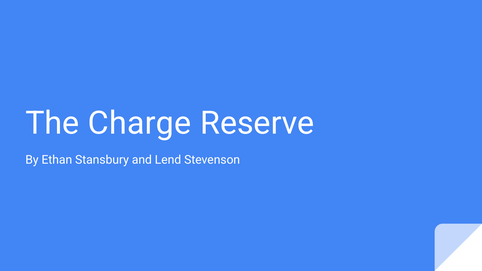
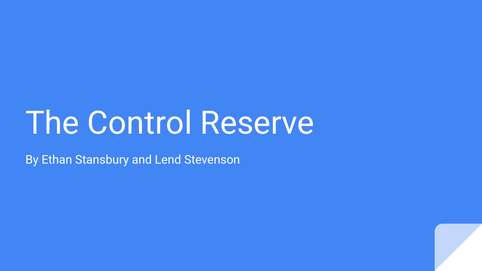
Charge: Charge -> Control
